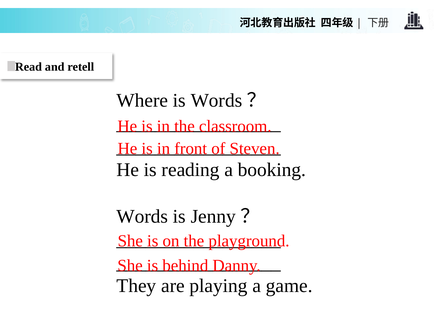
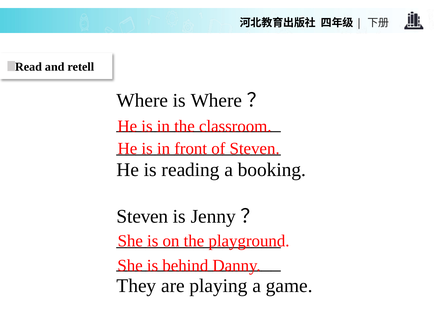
is Words: Words -> Where
Words at (142, 216): Words -> Steven
